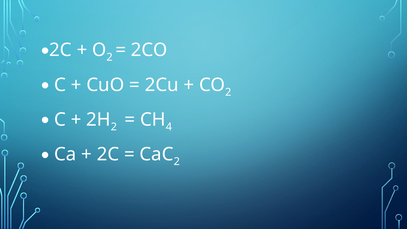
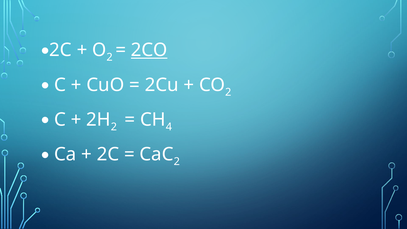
2СО underline: none -> present
